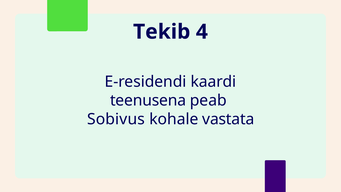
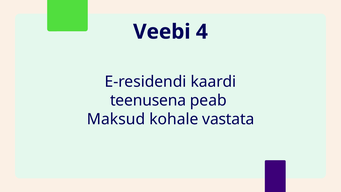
Tekib: Tekib -> Veebi
Sobivus: Sobivus -> Maksud
